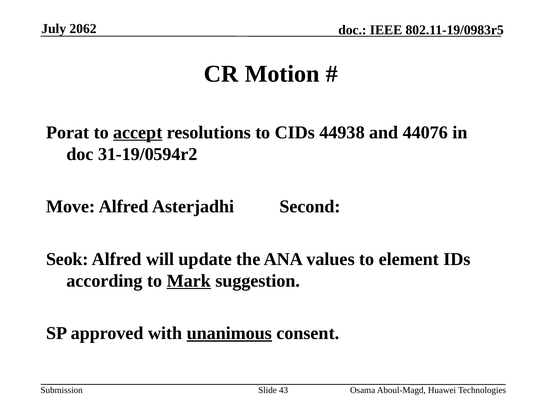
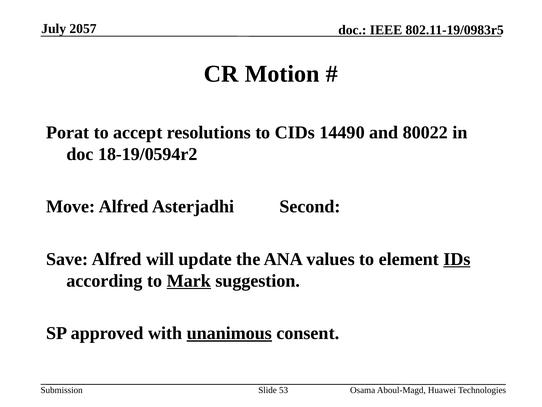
2062: 2062 -> 2057
accept underline: present -> none
44938: 44938 -> 14490
44076: 44076 -> 80022
31-19/0594r2: 31-19/0594r2 -> 18-19/0594r2
Seok: Seok -> Save
IDs underline: none -> present
43: 43 -> 53
